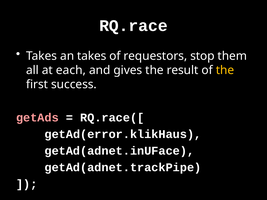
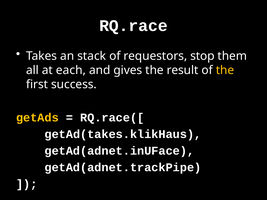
an takes: takes -> stack
getAds colour: pink -> yellow
getAd(error.klikHaus: getAd(error.klikHaus -> getAd(takes.klikHaus
